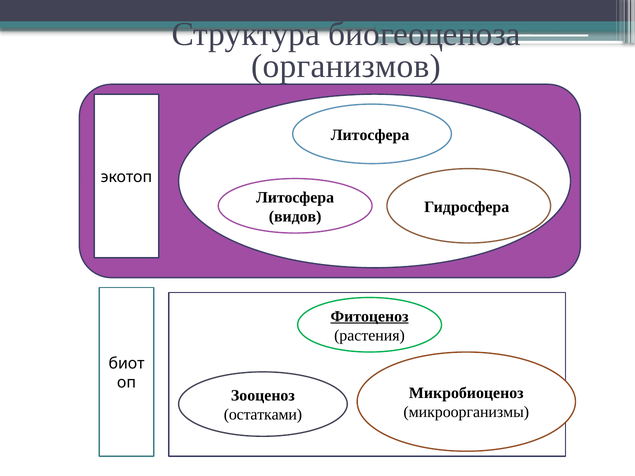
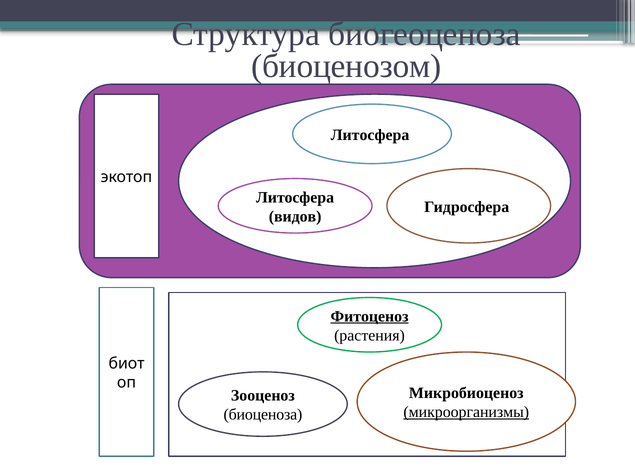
организмов: организмов -> биоценозом
микроорганизмы underline: none -> present
остатками: остатками -> биоценоза
